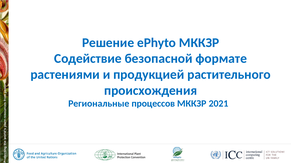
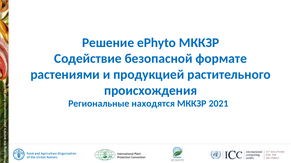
процессов: процессов -> находятся
